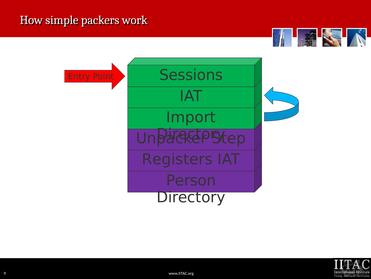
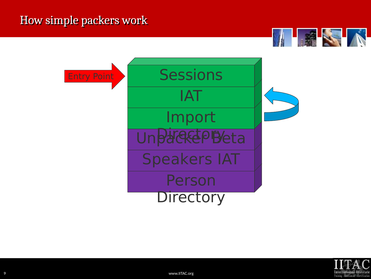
Step: Step -> Beta
Registers: Registers -> Speakers
